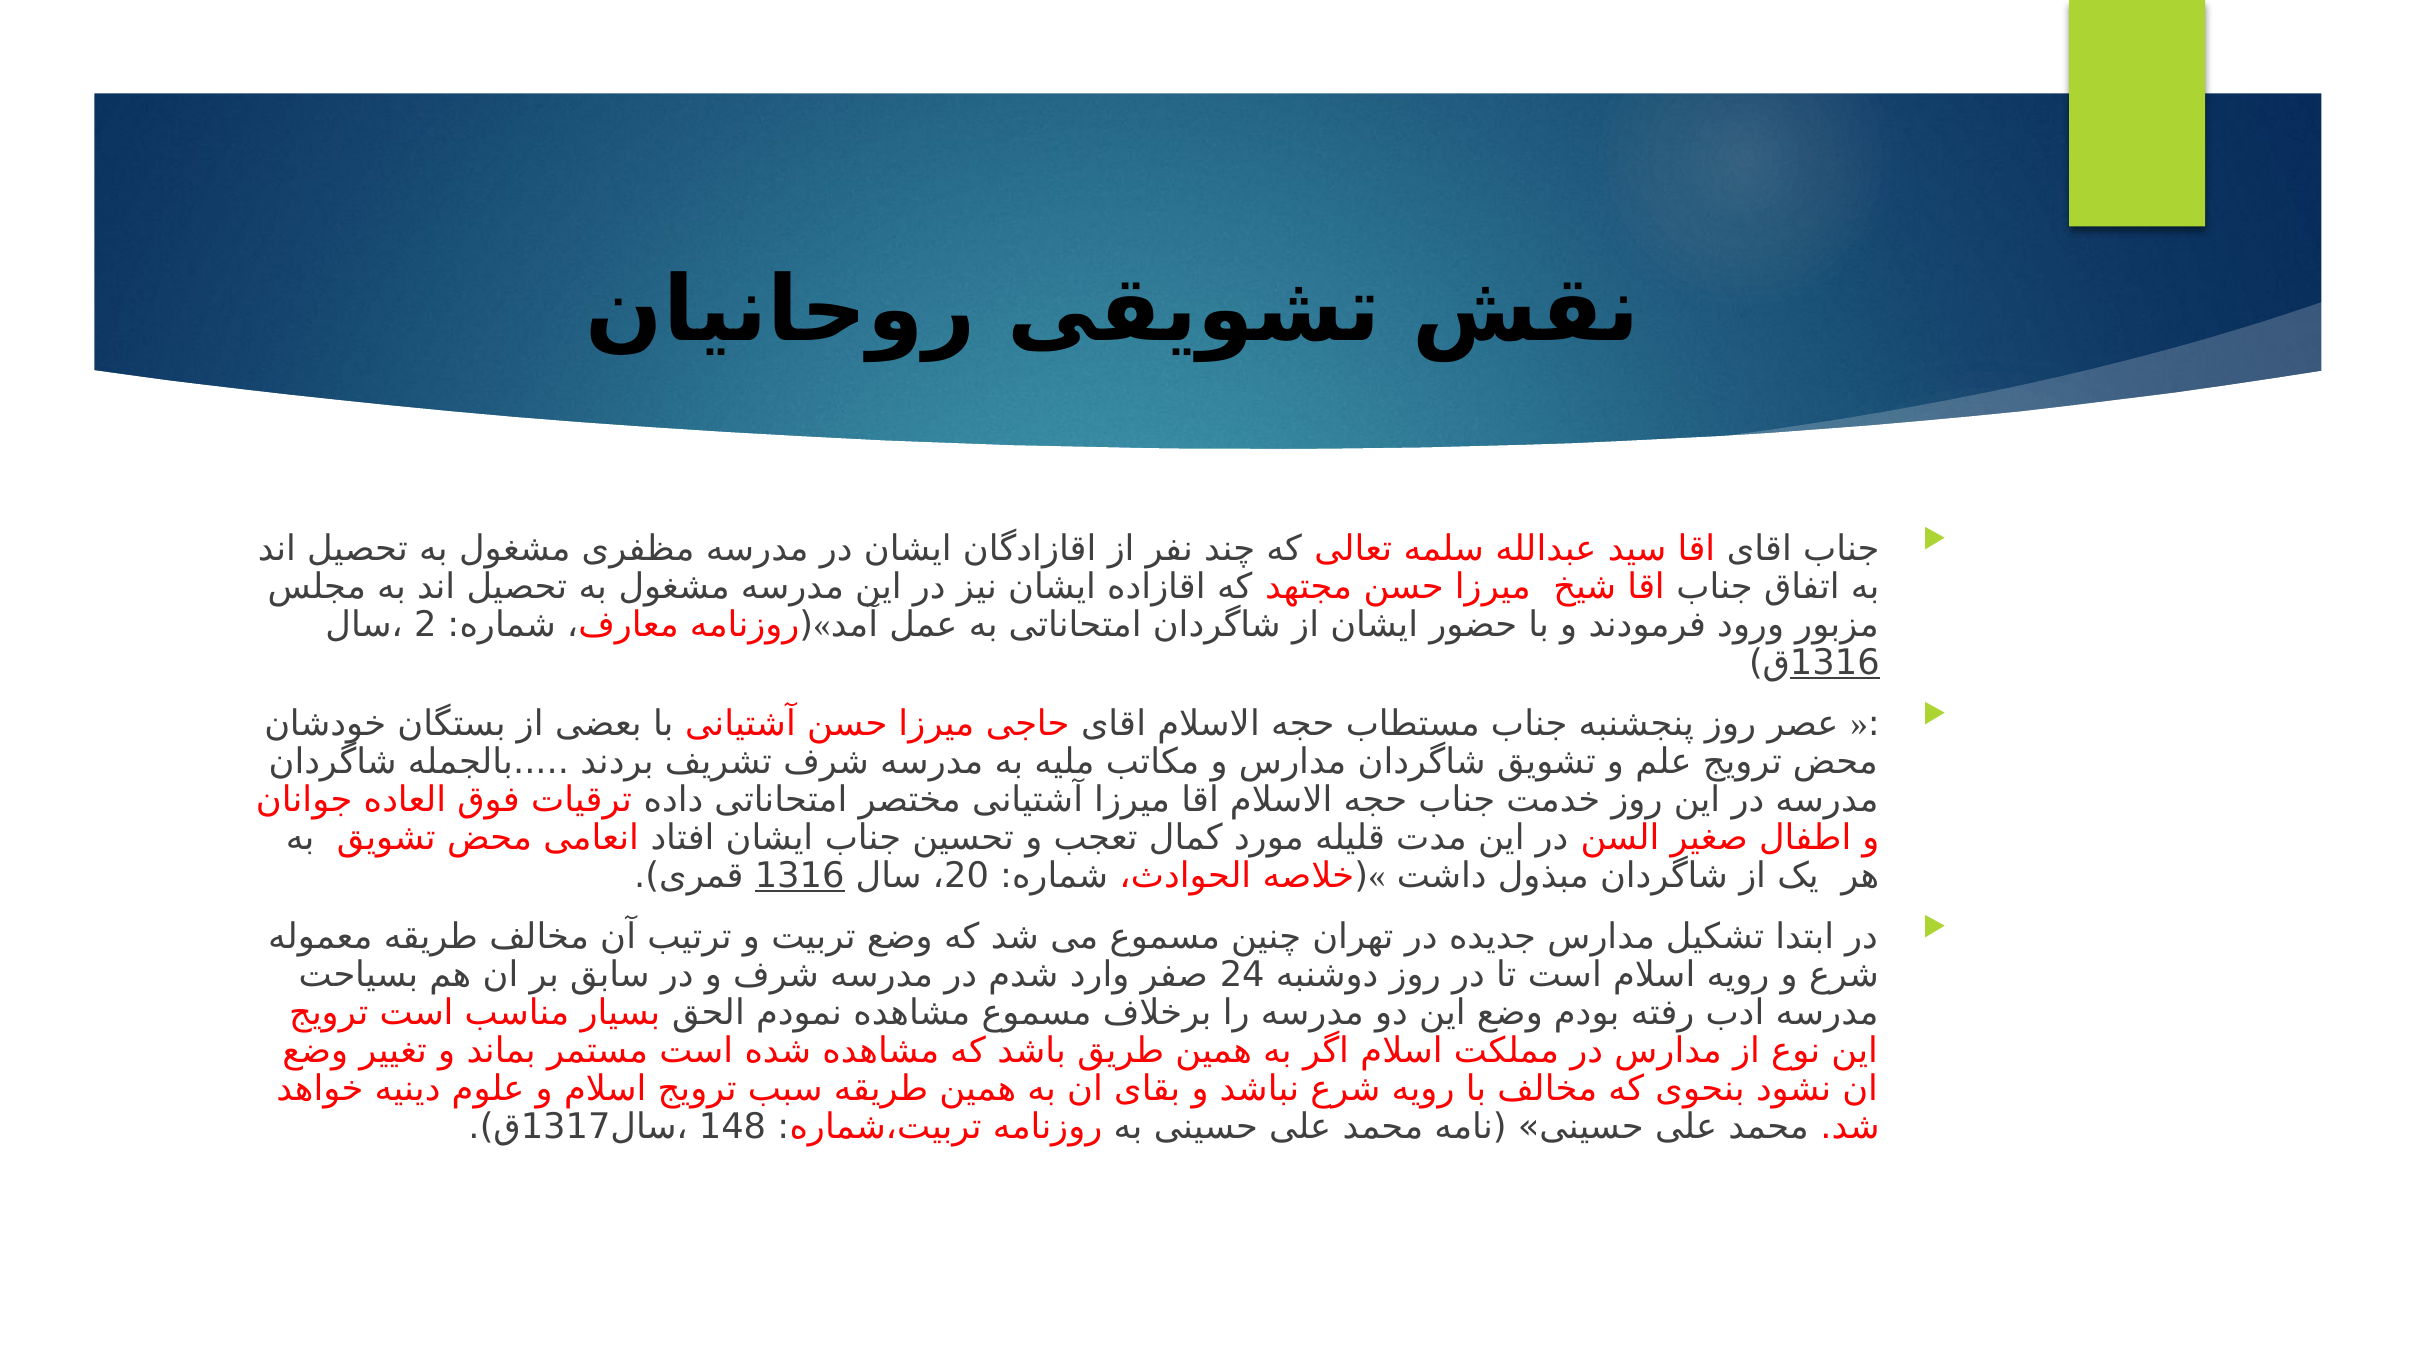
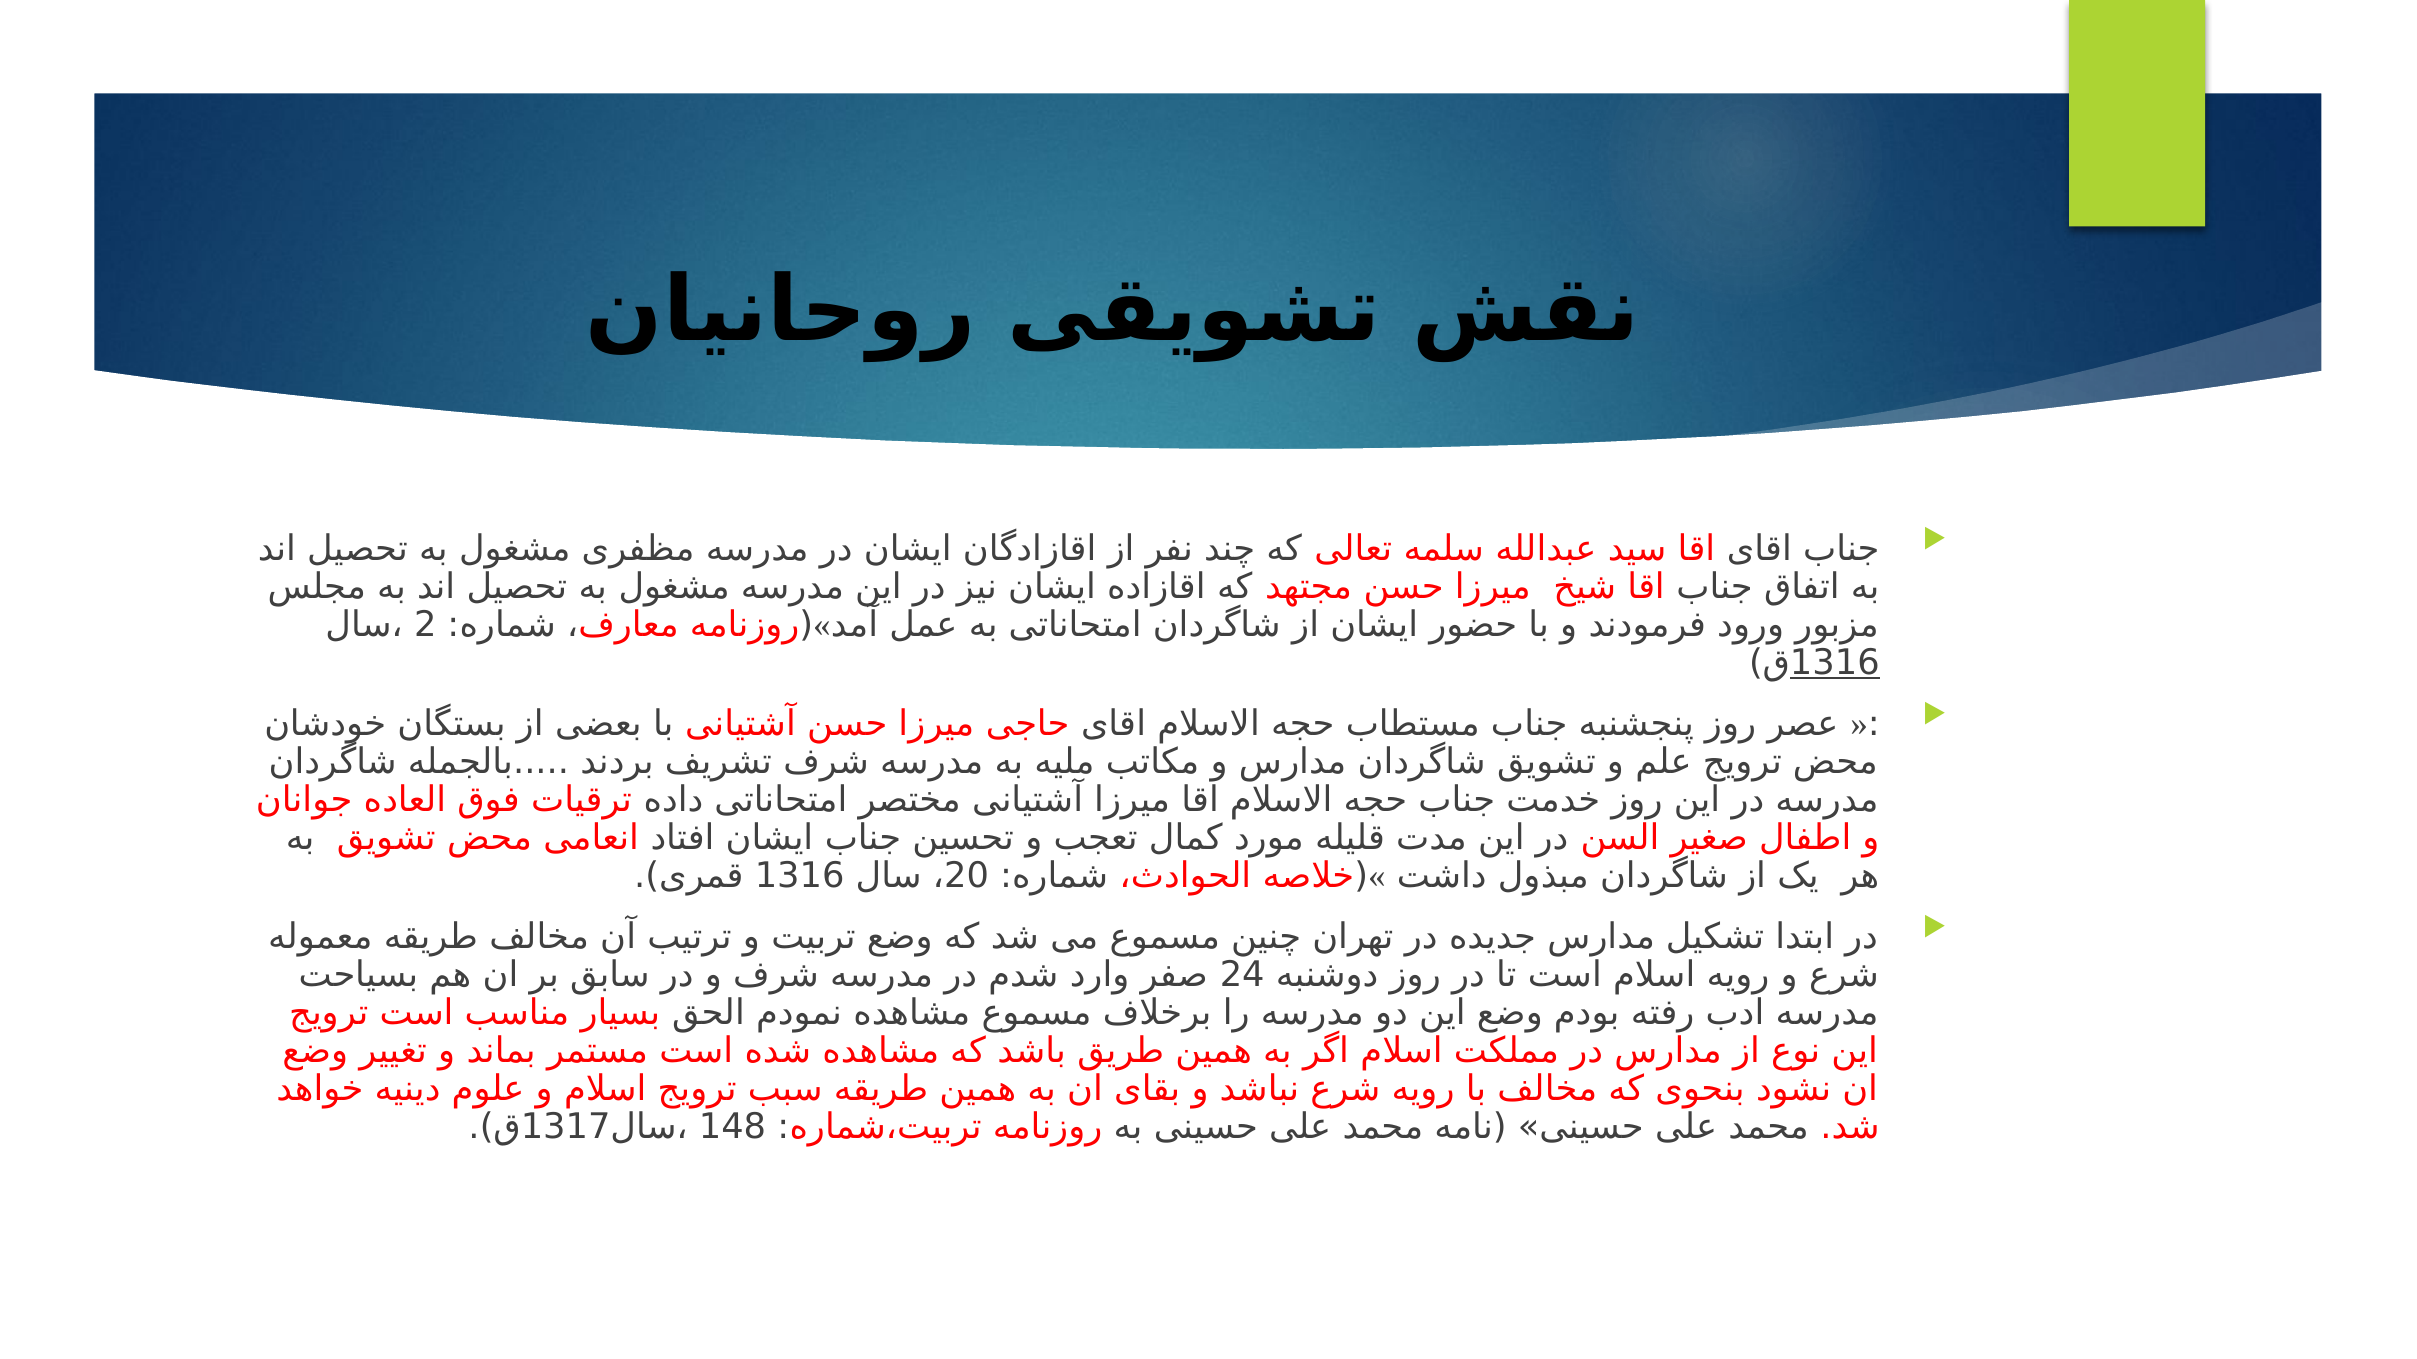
1316 at (800, 876) underline: present -> none
